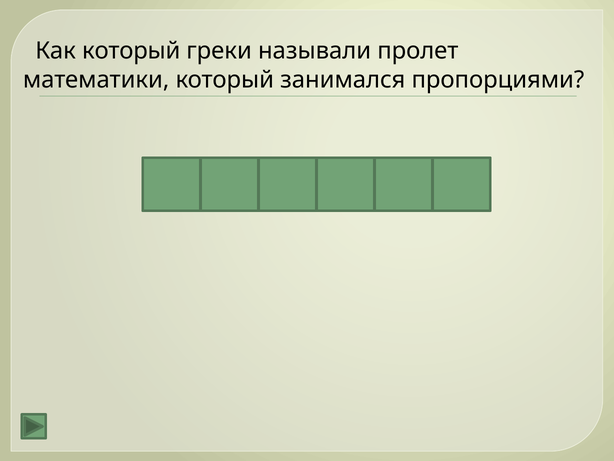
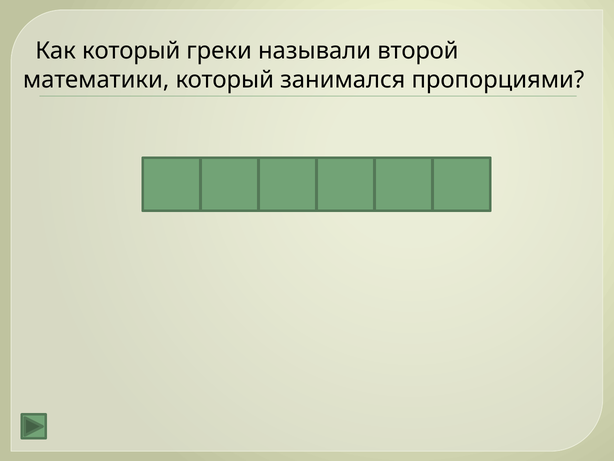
пролет: пролет -> второй
